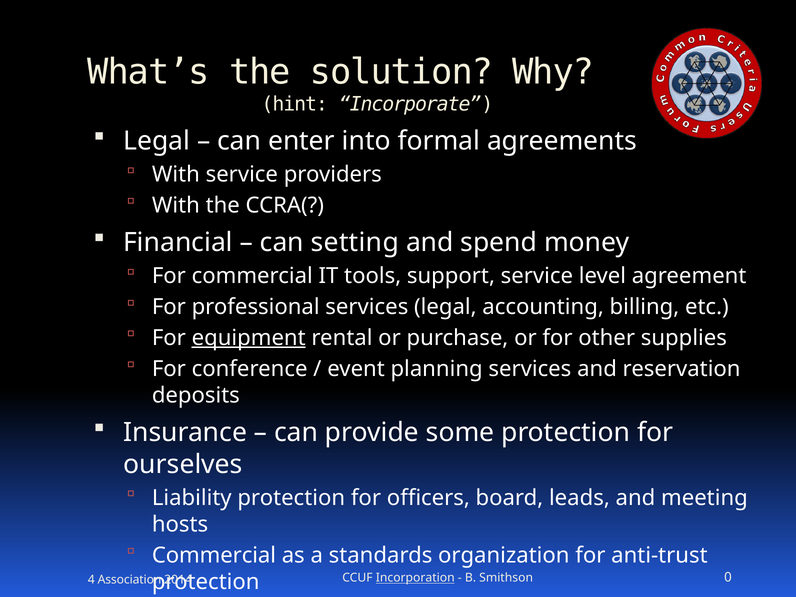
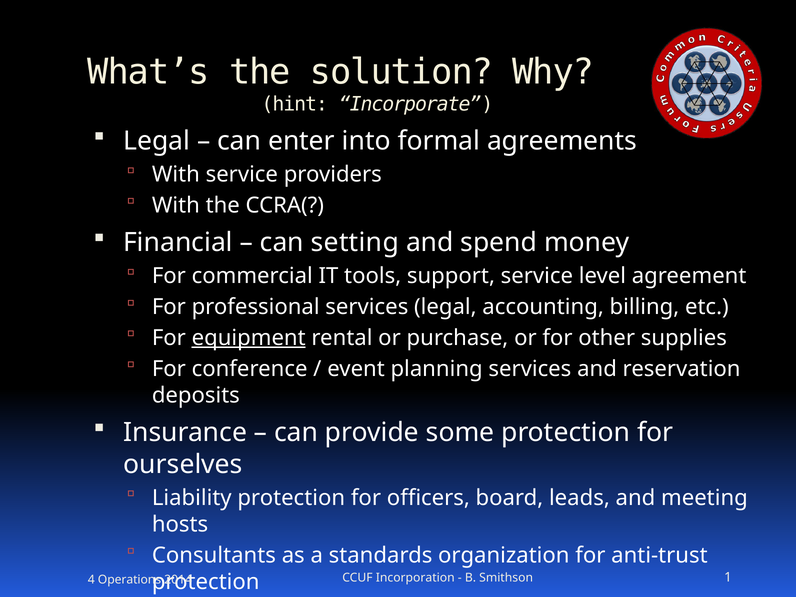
Commercial at (214, 555): Commercial -> Consultants
Incorporation underline: present -> none
0: 0 -> 1
Association: Association -> Operations
